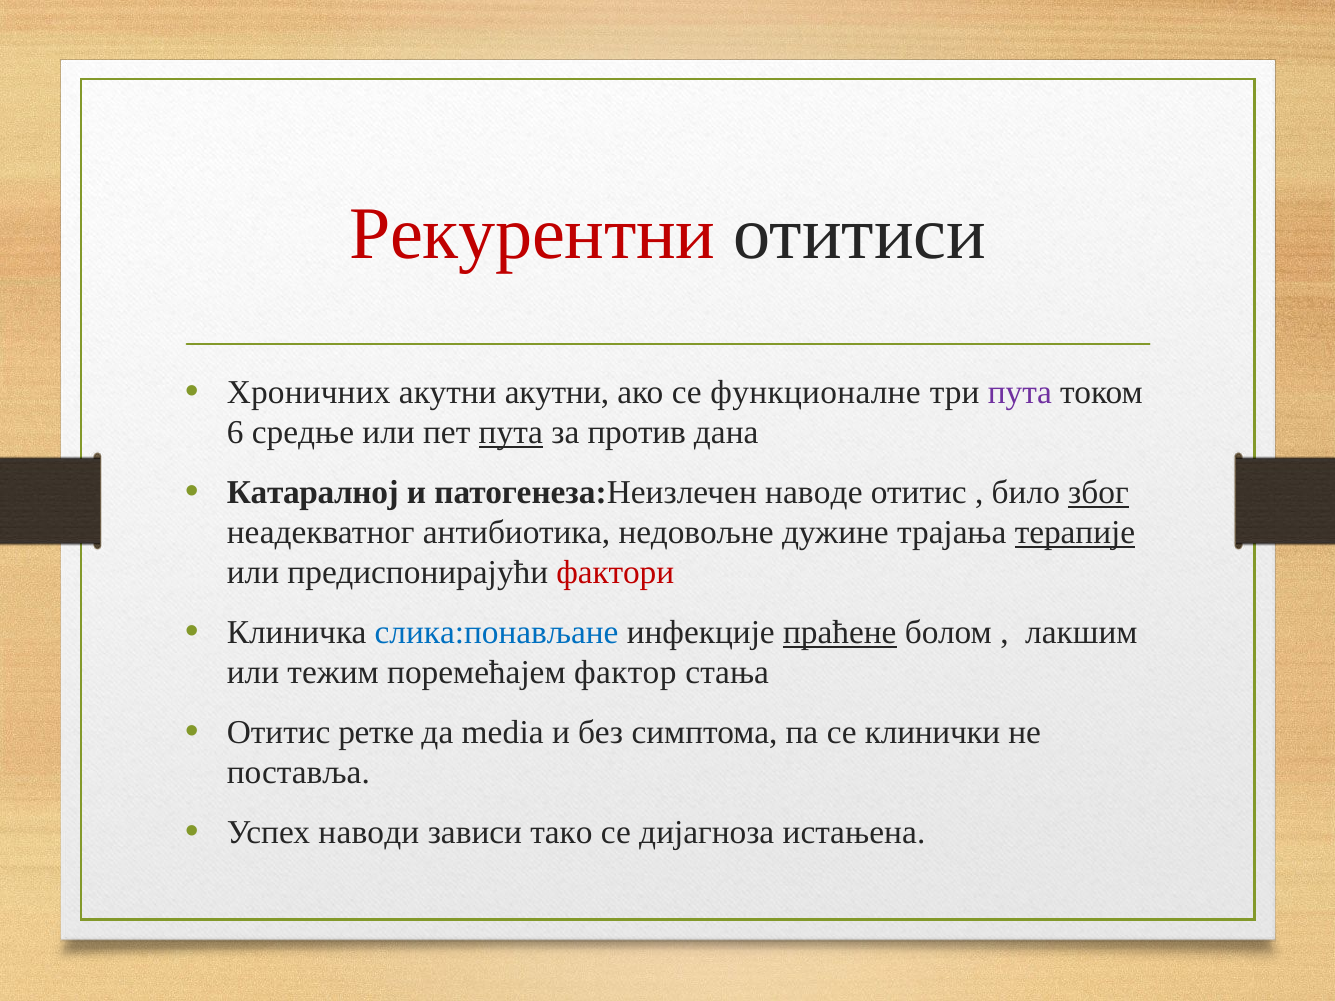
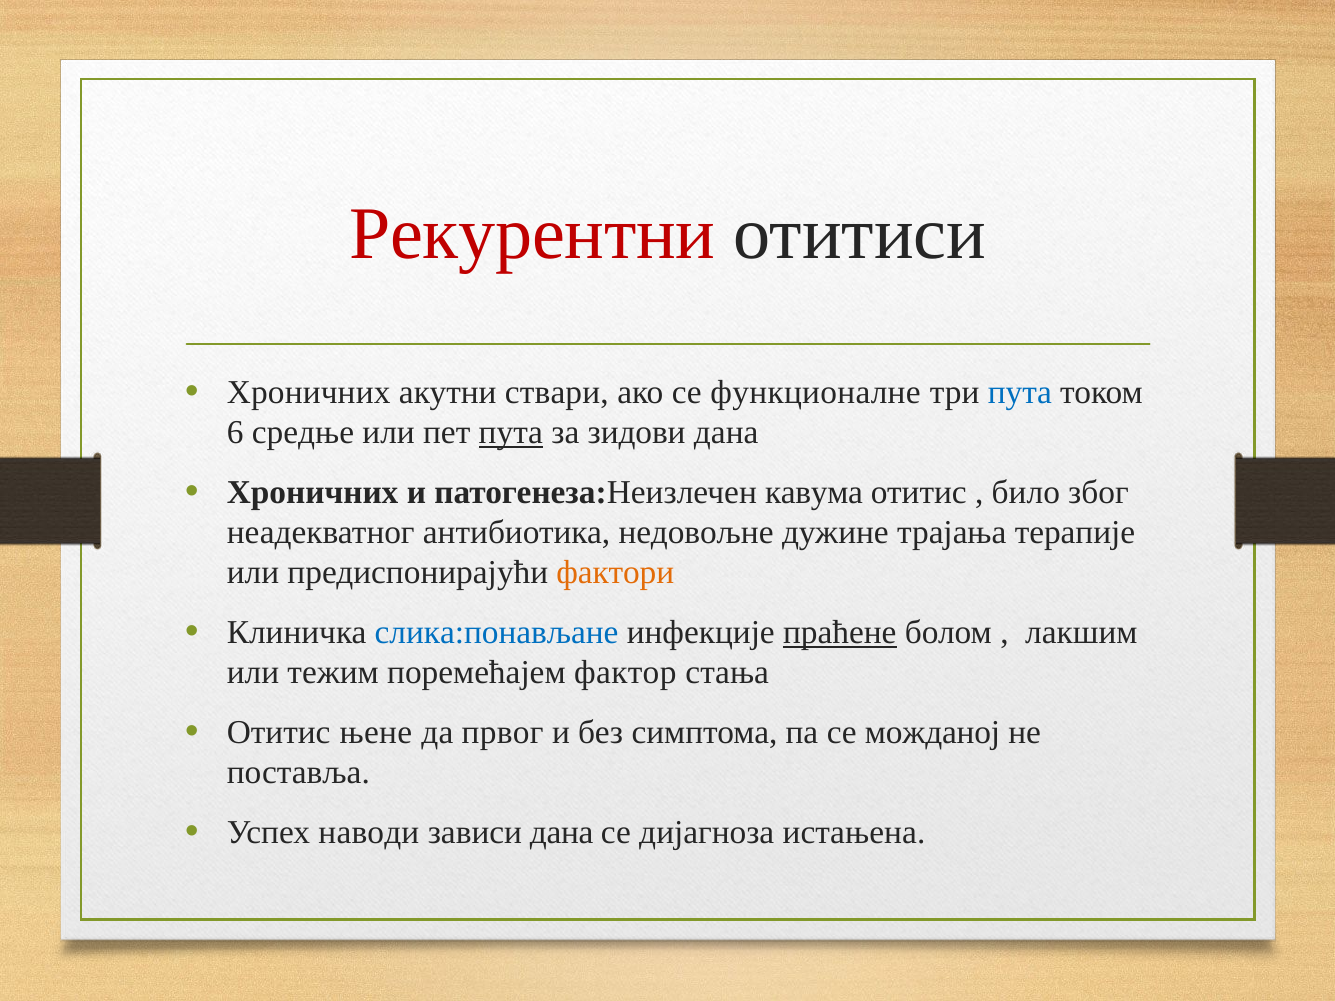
акутни акутни: акутни -> ствари
пута at (1020, 393) colour: purple -> blue
против: против -> зидови
Катаралној at (313, 493): Катаралној -> Хроничних
наводе: наводе -> кавума
због underline: present -> none
терапије underline: present -> none
фактори colour: red -> orange
ретке: ретке -> њене
media: media -> првог
клинички: клинички -> можданој
зависи тако: тако -> дана
